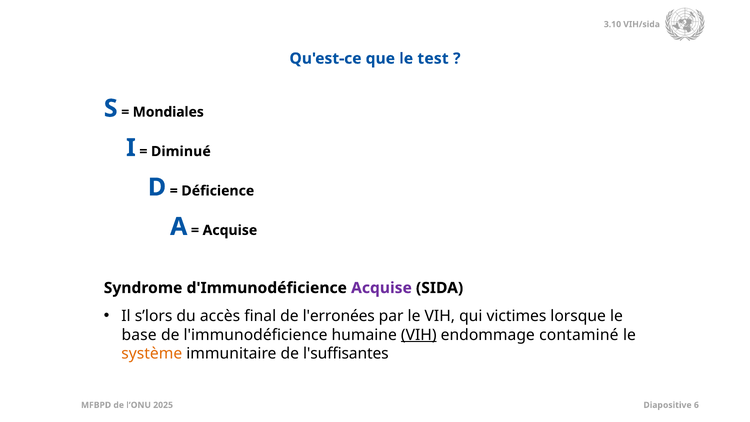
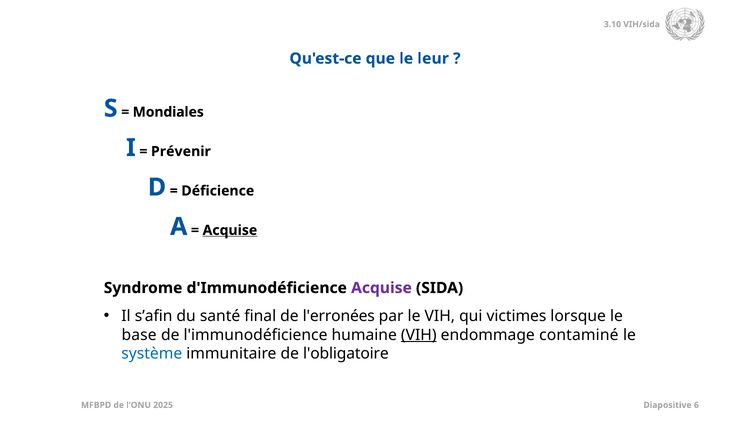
test: test -> leur
Diminué: Diminué -> Prévenir
Acquise at (230, 230) underline: none -> present
s’lors: s’lors -> s’afin
accès: accès -> santé
système colour: orange -> blue
l'suffisantes: l'suffisantes -> l'obligatoire
